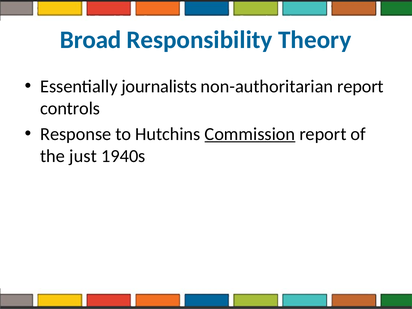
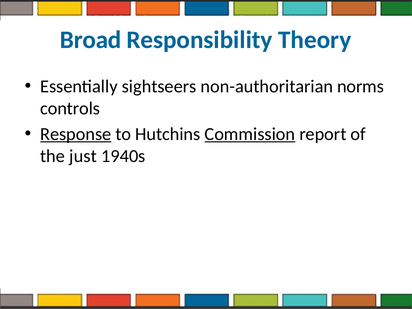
journalists: journalists -> sightseers
non-authoritarian report: report -> norms
Response underline: none -> present
